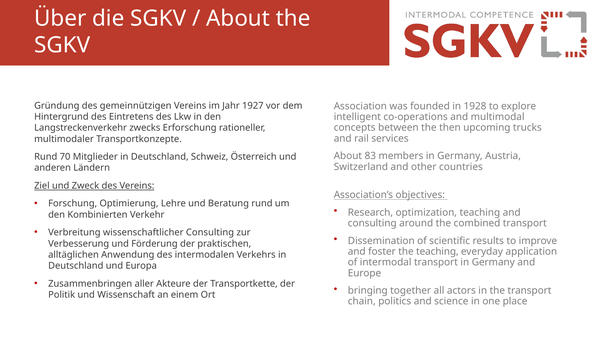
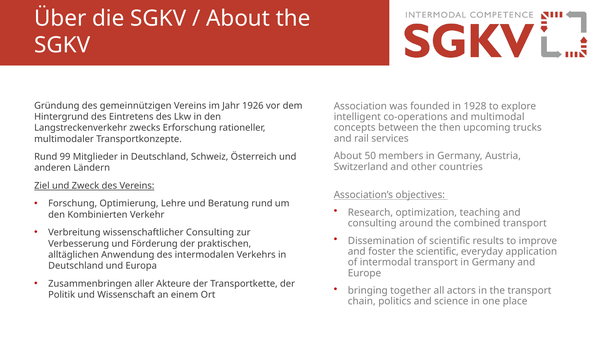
1927: 1927 -> 1926
83: 83 -> 50
70: 70 -> 99
the teaching: teaching -> scientific
